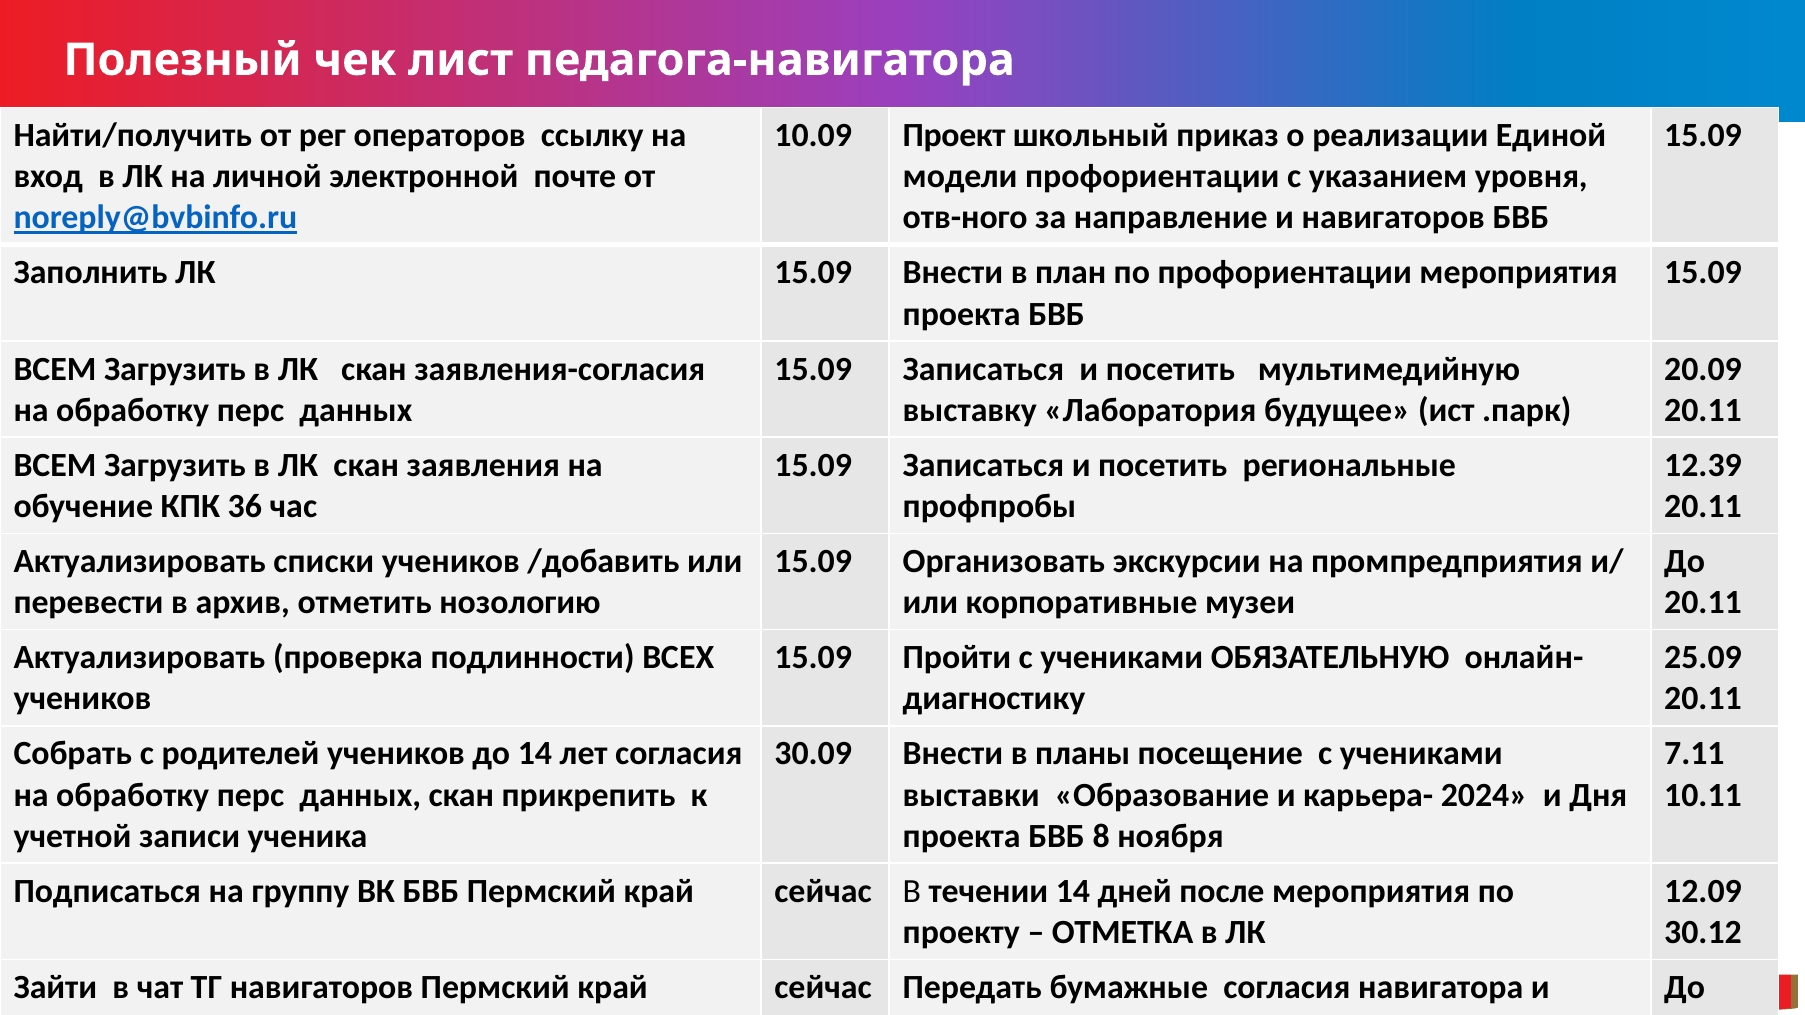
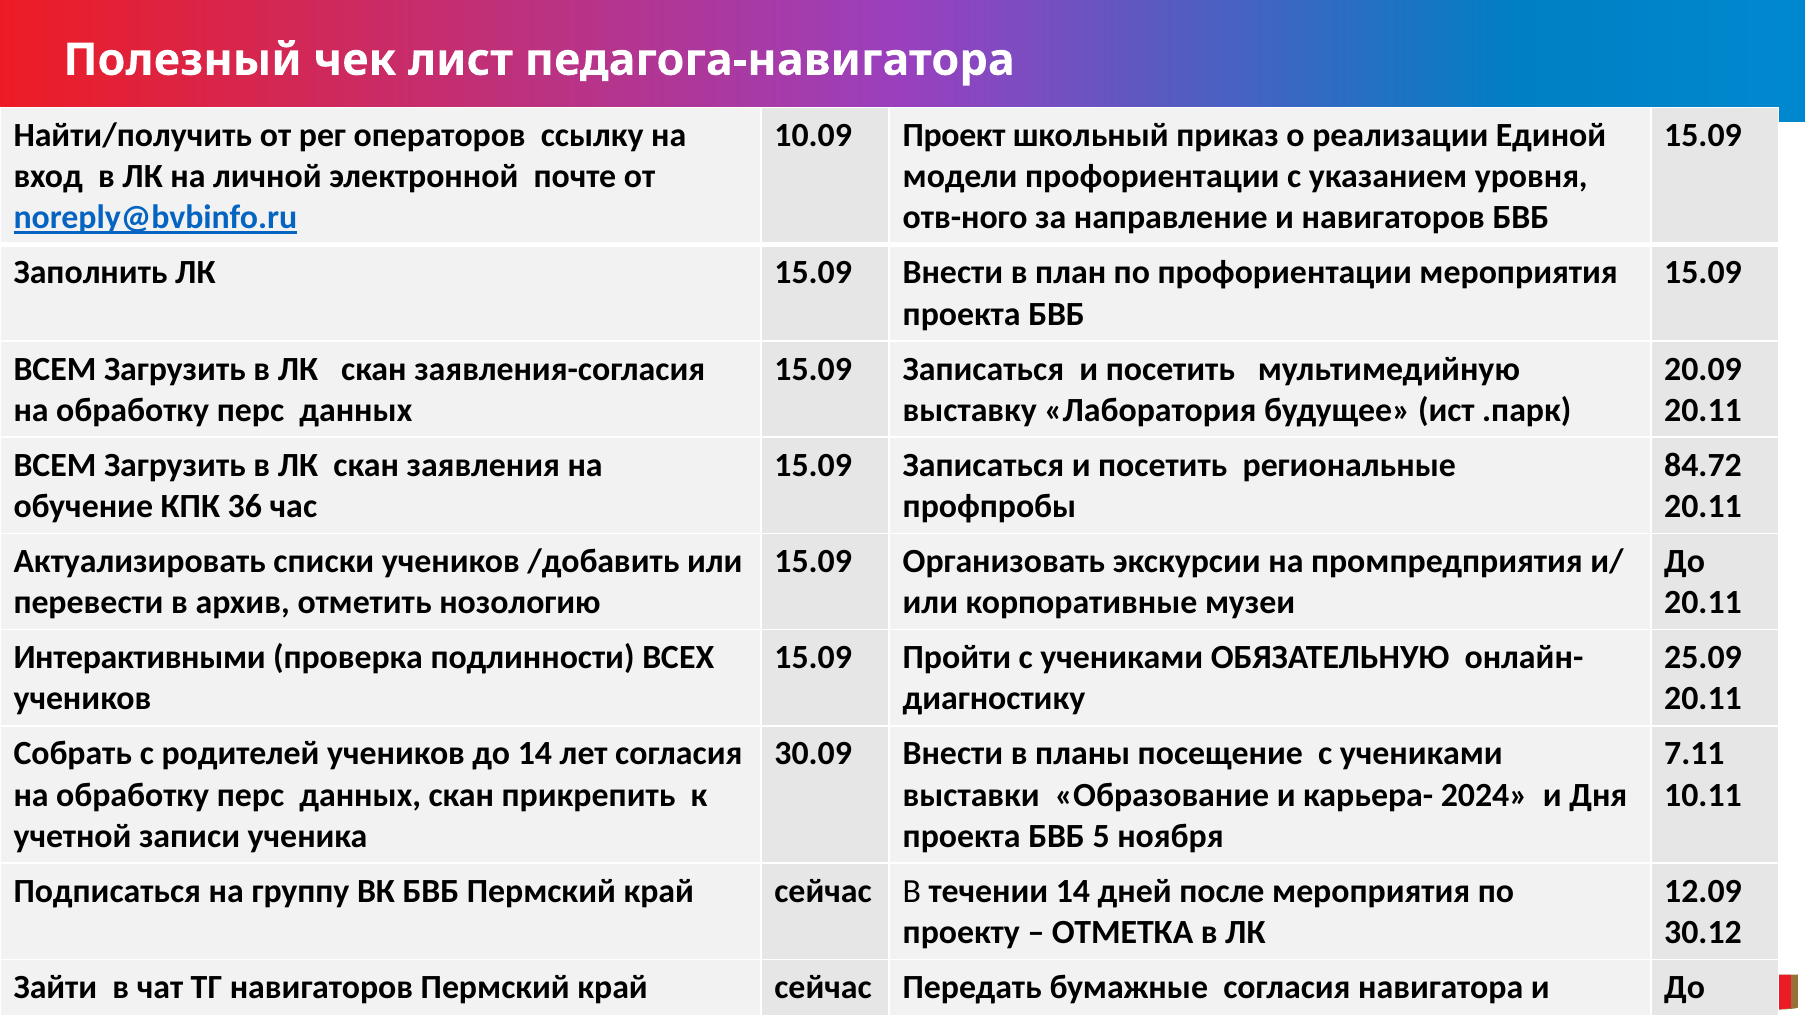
12.39: 12.39 -> 84.72
Актуализировать at (139, 658): Актуализировать -> Интерактивными
8: 8 -> 5
